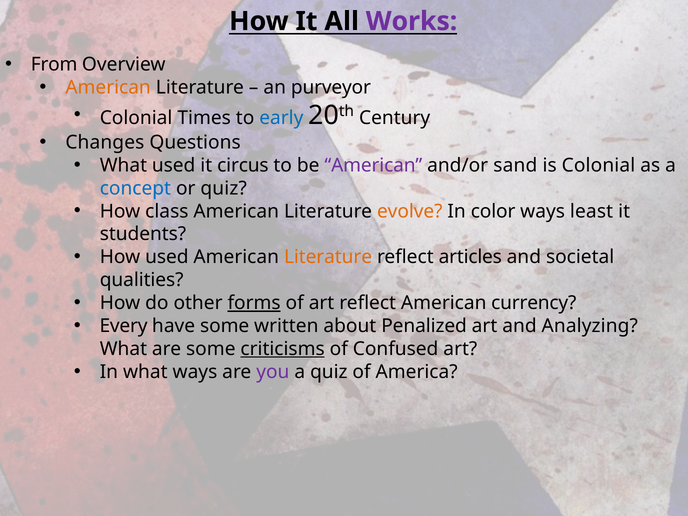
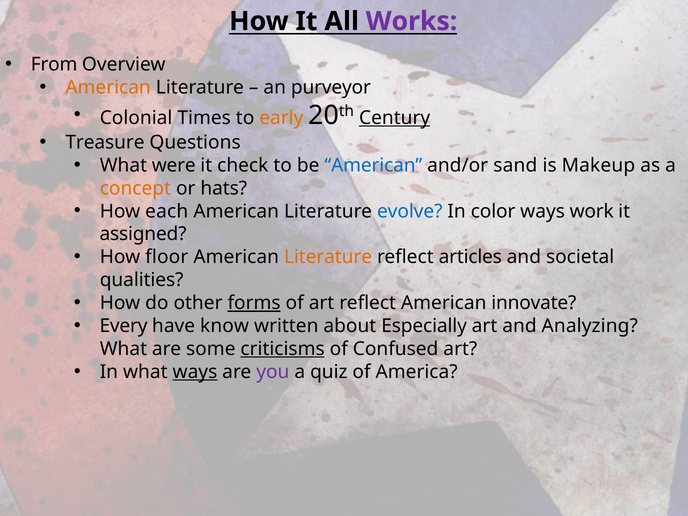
early colour: blue -> orange
Century underline: none -> present
Changes: Changes -> Treasure
What used: used -> were
circus: circus -> check
American at (373, 165) colour: purple -> blue
is Colonial: Colonial -> Makeup
concept colour: blue -> orange
or quiz: quiz -> hats
class: class -> each
evolve colour: orange -> blue
least: least -> work
students: students -> assigned
How used: used -> floor
currency: currency -> innovate
have some: some -> know
Penalized: Penalized -> Especially
ways at (195, 372) underline: none -> present
